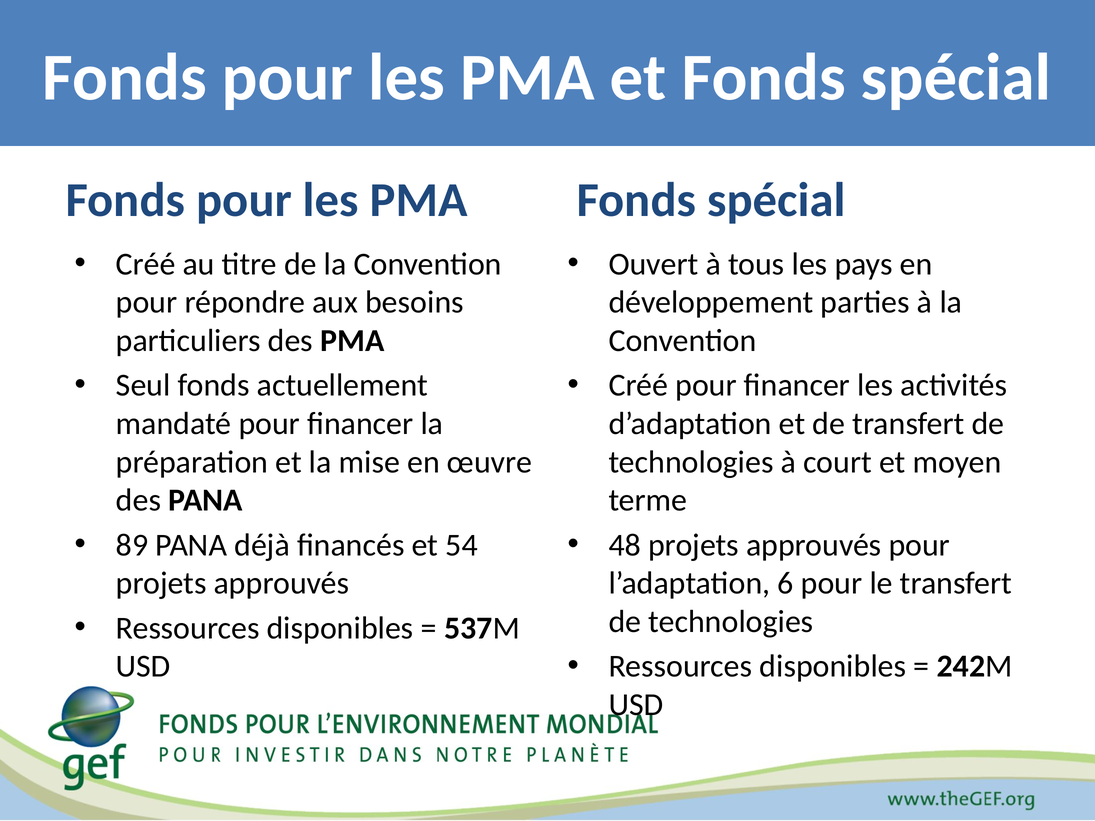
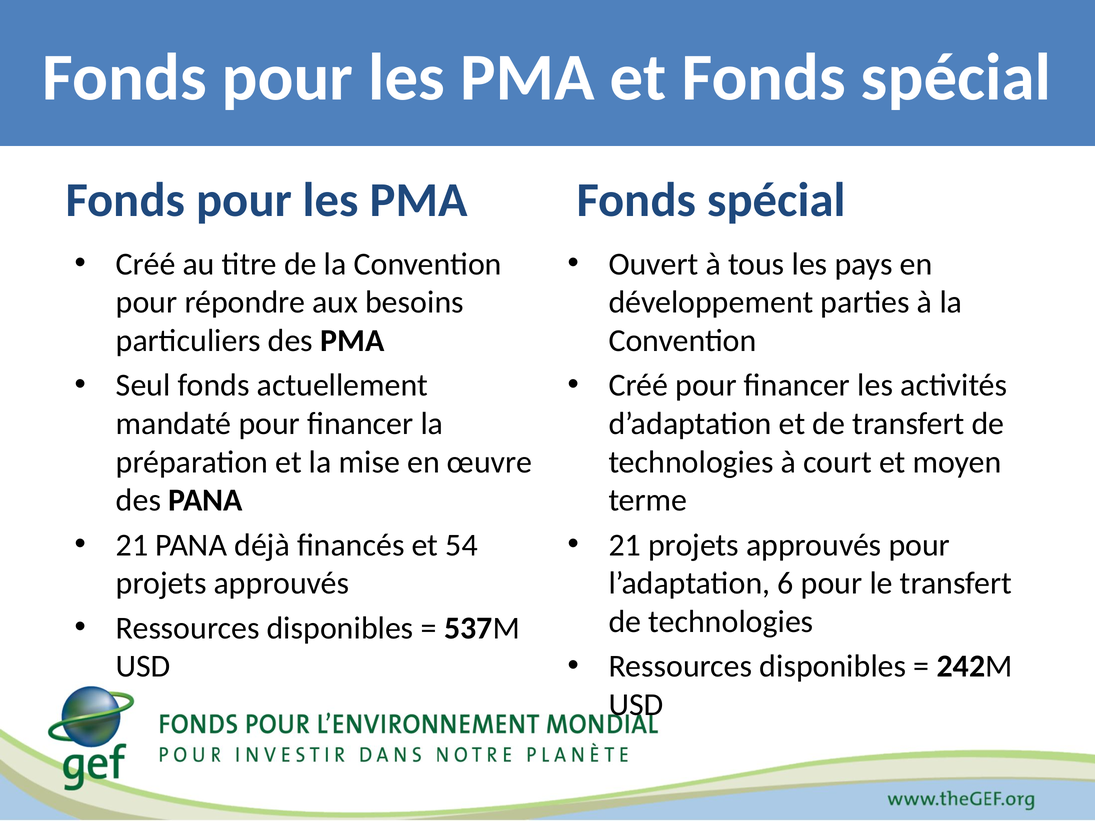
89 at (132, 545): 89 -> 21
48 at (625, 545): 48 -> 21
